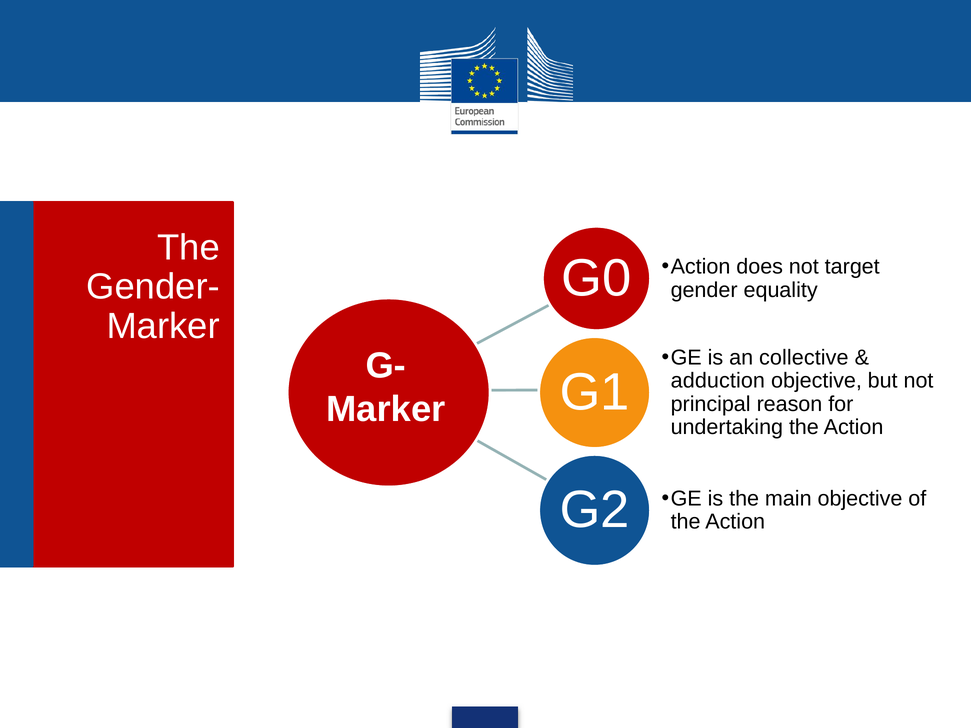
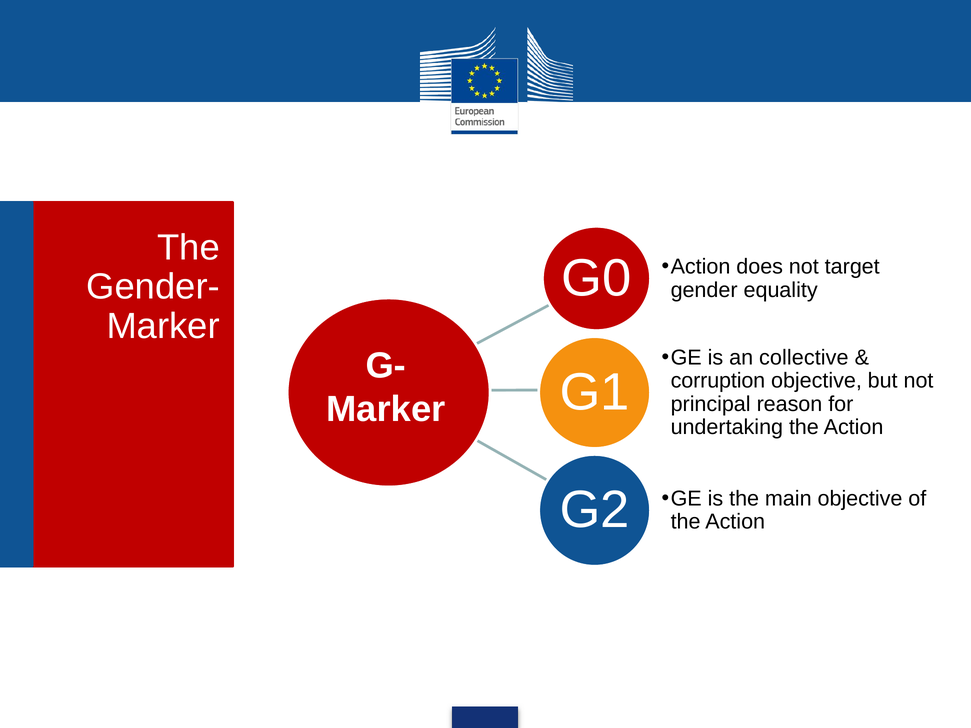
adduction: adduction -> corruption
